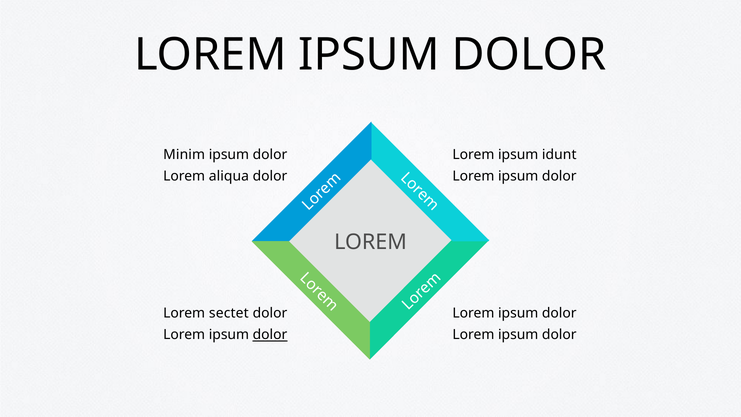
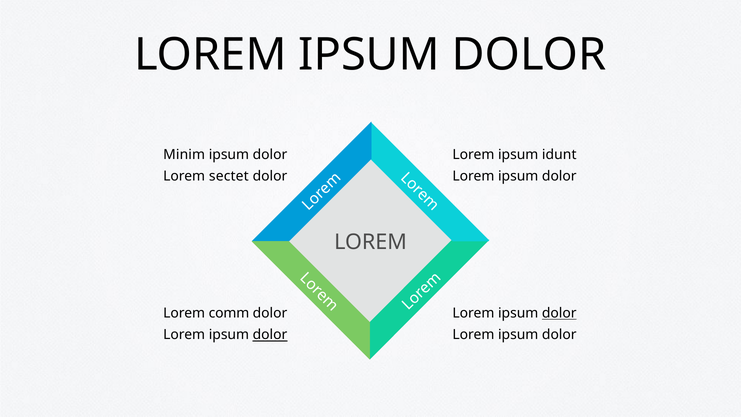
aliqua: aliqua -> sectet
sectet: sectet -> comm
dolor at (559, 313) underline: none -> present
